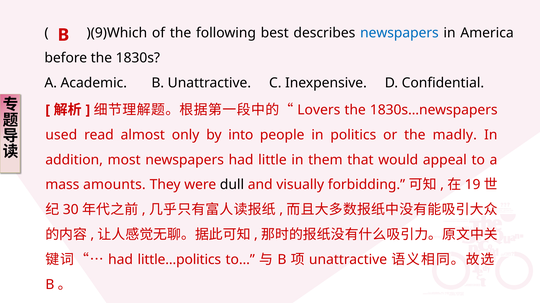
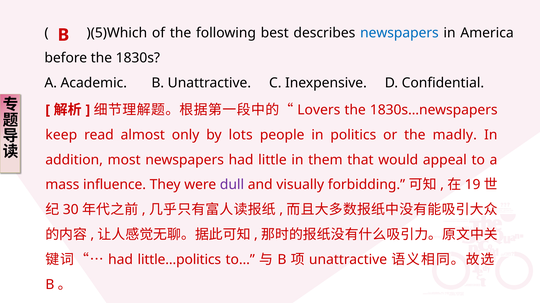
)(9)Which: )(9)Which -> )(5)Which
used: used -> keep
into: into -> lots
amounts: amounts -> influence
dull colour: black -> purple
